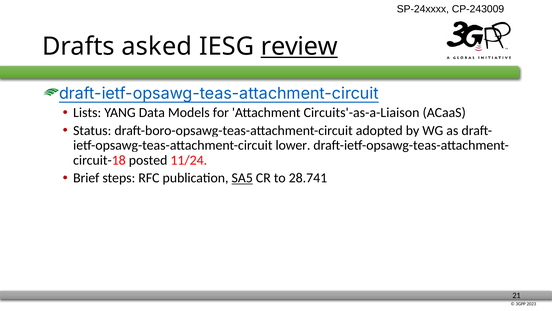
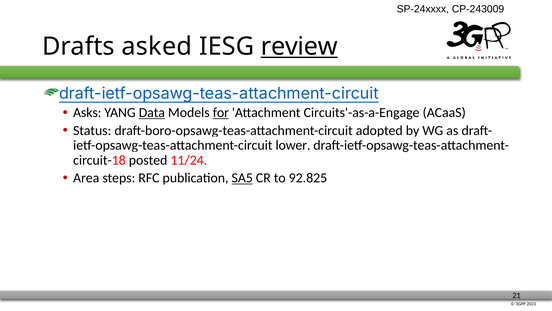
Lists: Lists -> Asks
Data underline: none -> present
for underline: none -> present
Circuits'-as-a-Liaison: Circuits'-as-a-Liaison -> Circuits'-as-a-Engage
Brief: Brief -> Area
28.741: 28.741 -> 92.825
